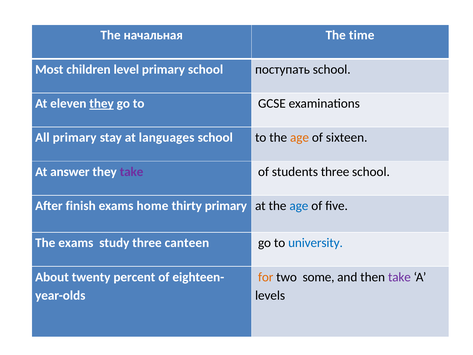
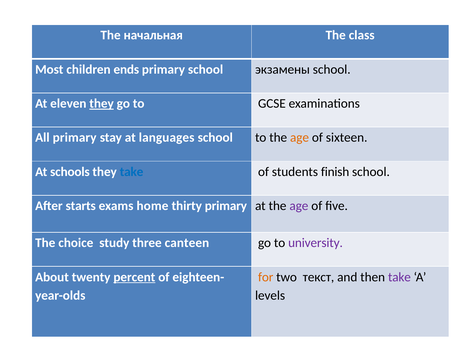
time: time -> class
level: level -> ends
поступать: поступать -> экзамены
answer: answer -> schools
take at (132, 172) colour: purple -> blue
students three: three -> finish
finish: finish -> starts
age at (299, 206) colour: blue -> purple
The exams: exams -> choice
university colour: blue -> purple
percent underline: none -> present
some: some -> текст
